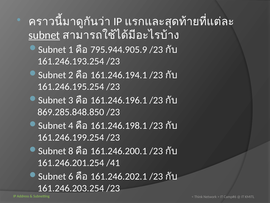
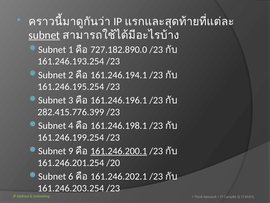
795.944.905.9: 795.944.905.9 -> 727.182.890.0
869.285.848.850: 869.285.848.850 -> 282.415.776.399
8: 8 -> 9
161.246.200.1 underline: none -> present
/41: /41 -> /20
